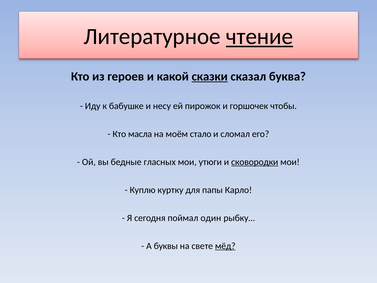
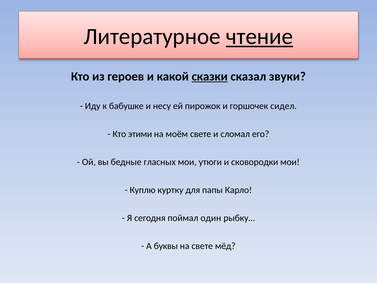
буква: буква -> звуки
чтобы: чтобы -> сидел
масла: масла -> этими
моём стало: стало -> свете
сковородки underline: present -> none
мёд underline: present -> none
